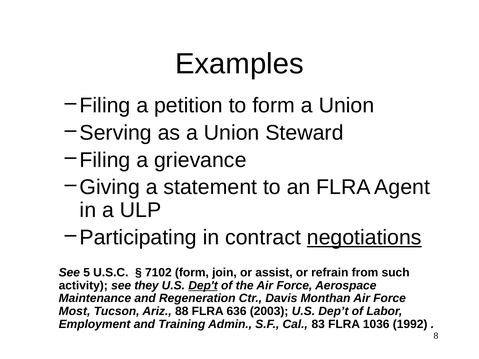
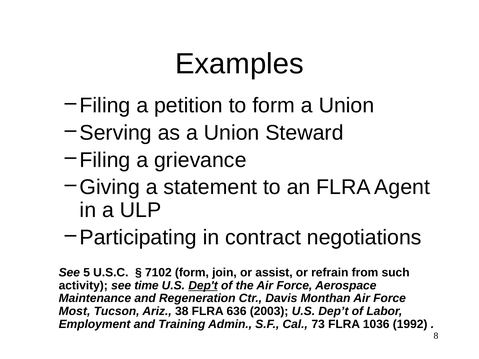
negotiations underline: present -> none
they: they -> time
88: 88 -> 38
83: 83 -> 73
